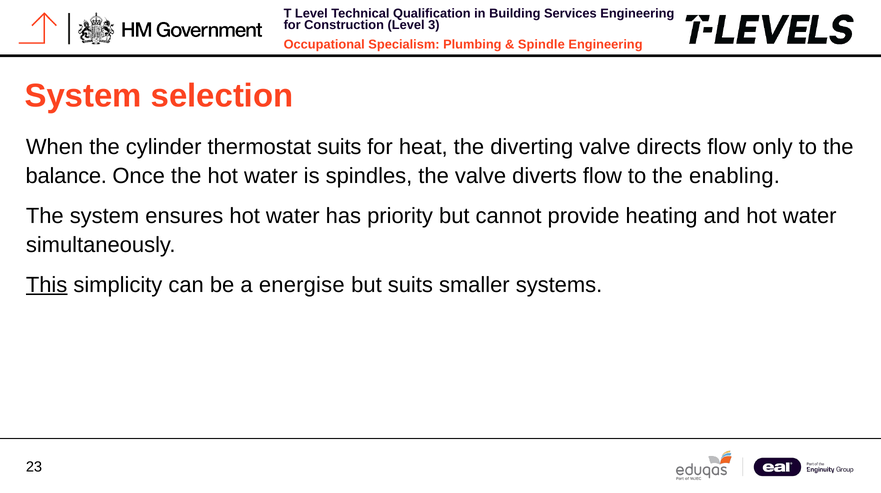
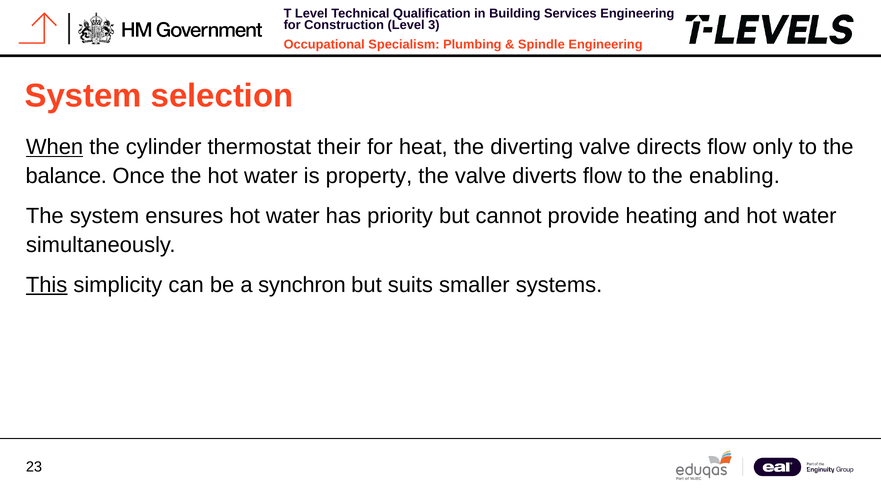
When underline: none -> present
thermostat suits: suits -> their
spindles: spindles -> property
energise: energise -> synchron
